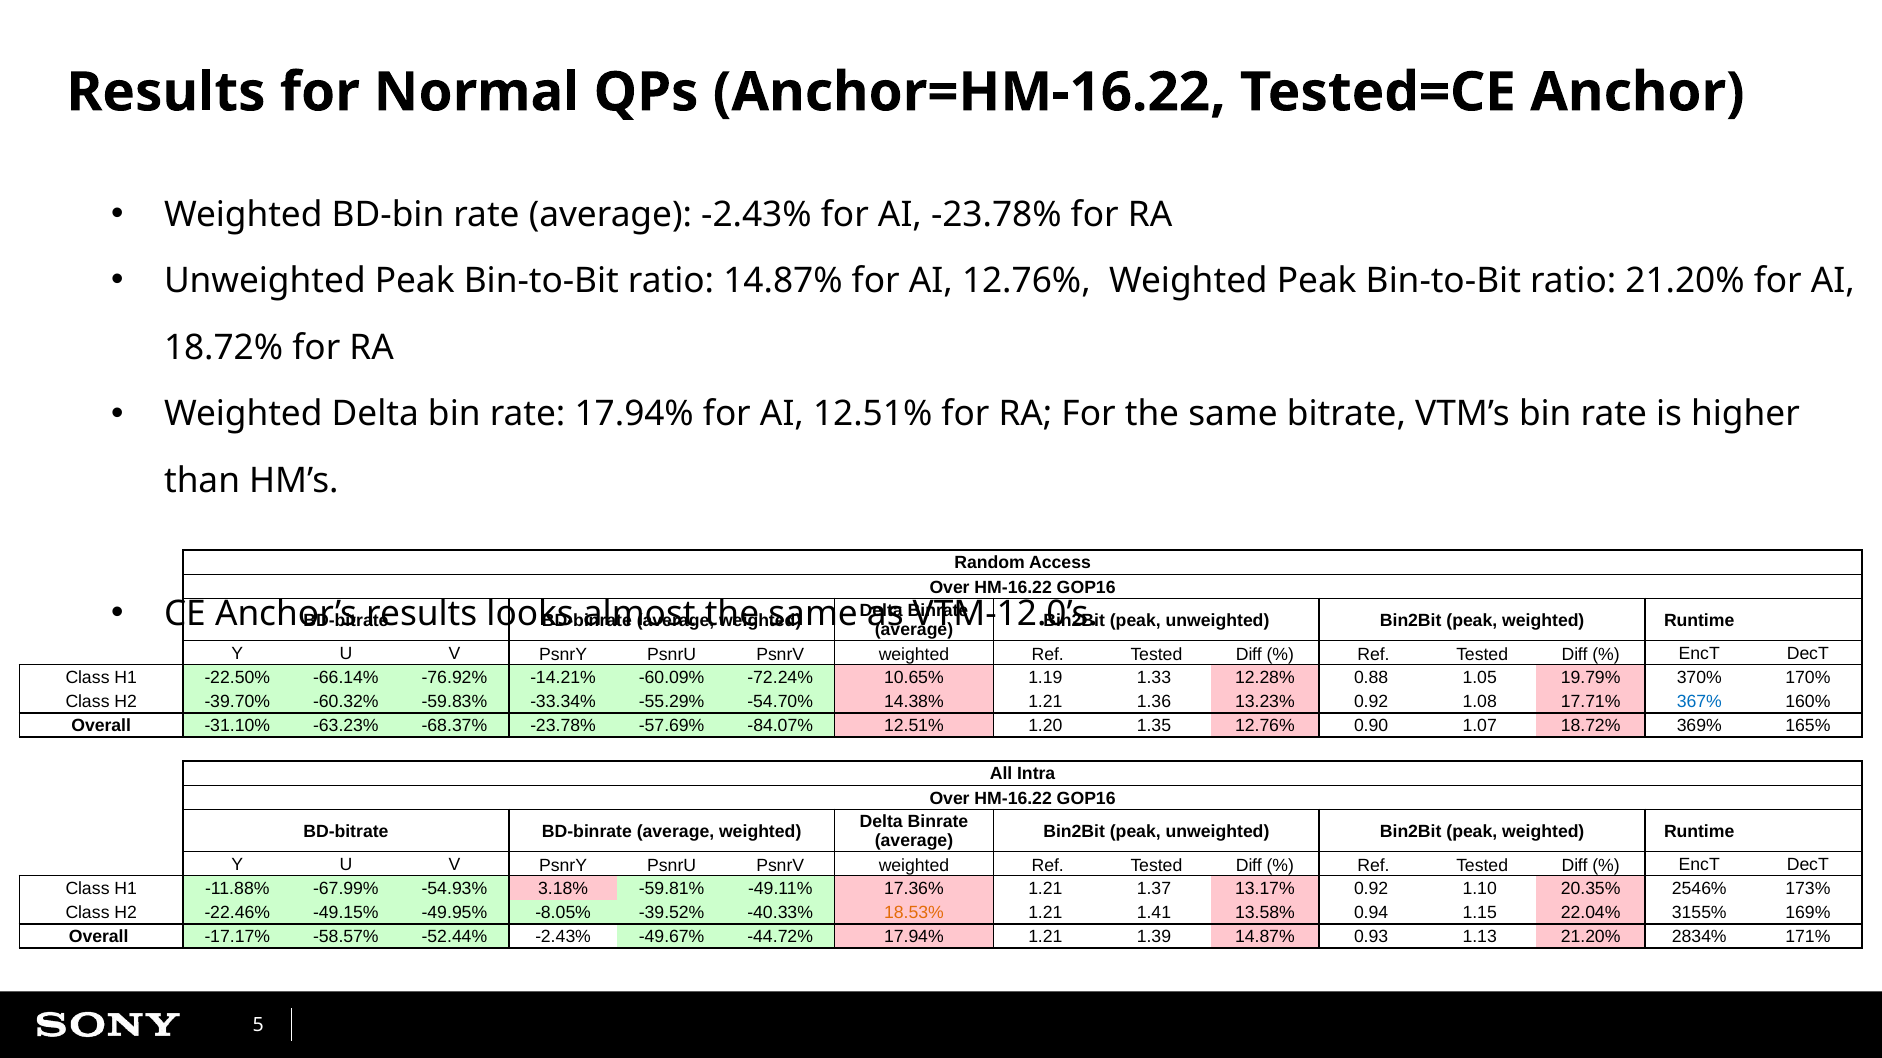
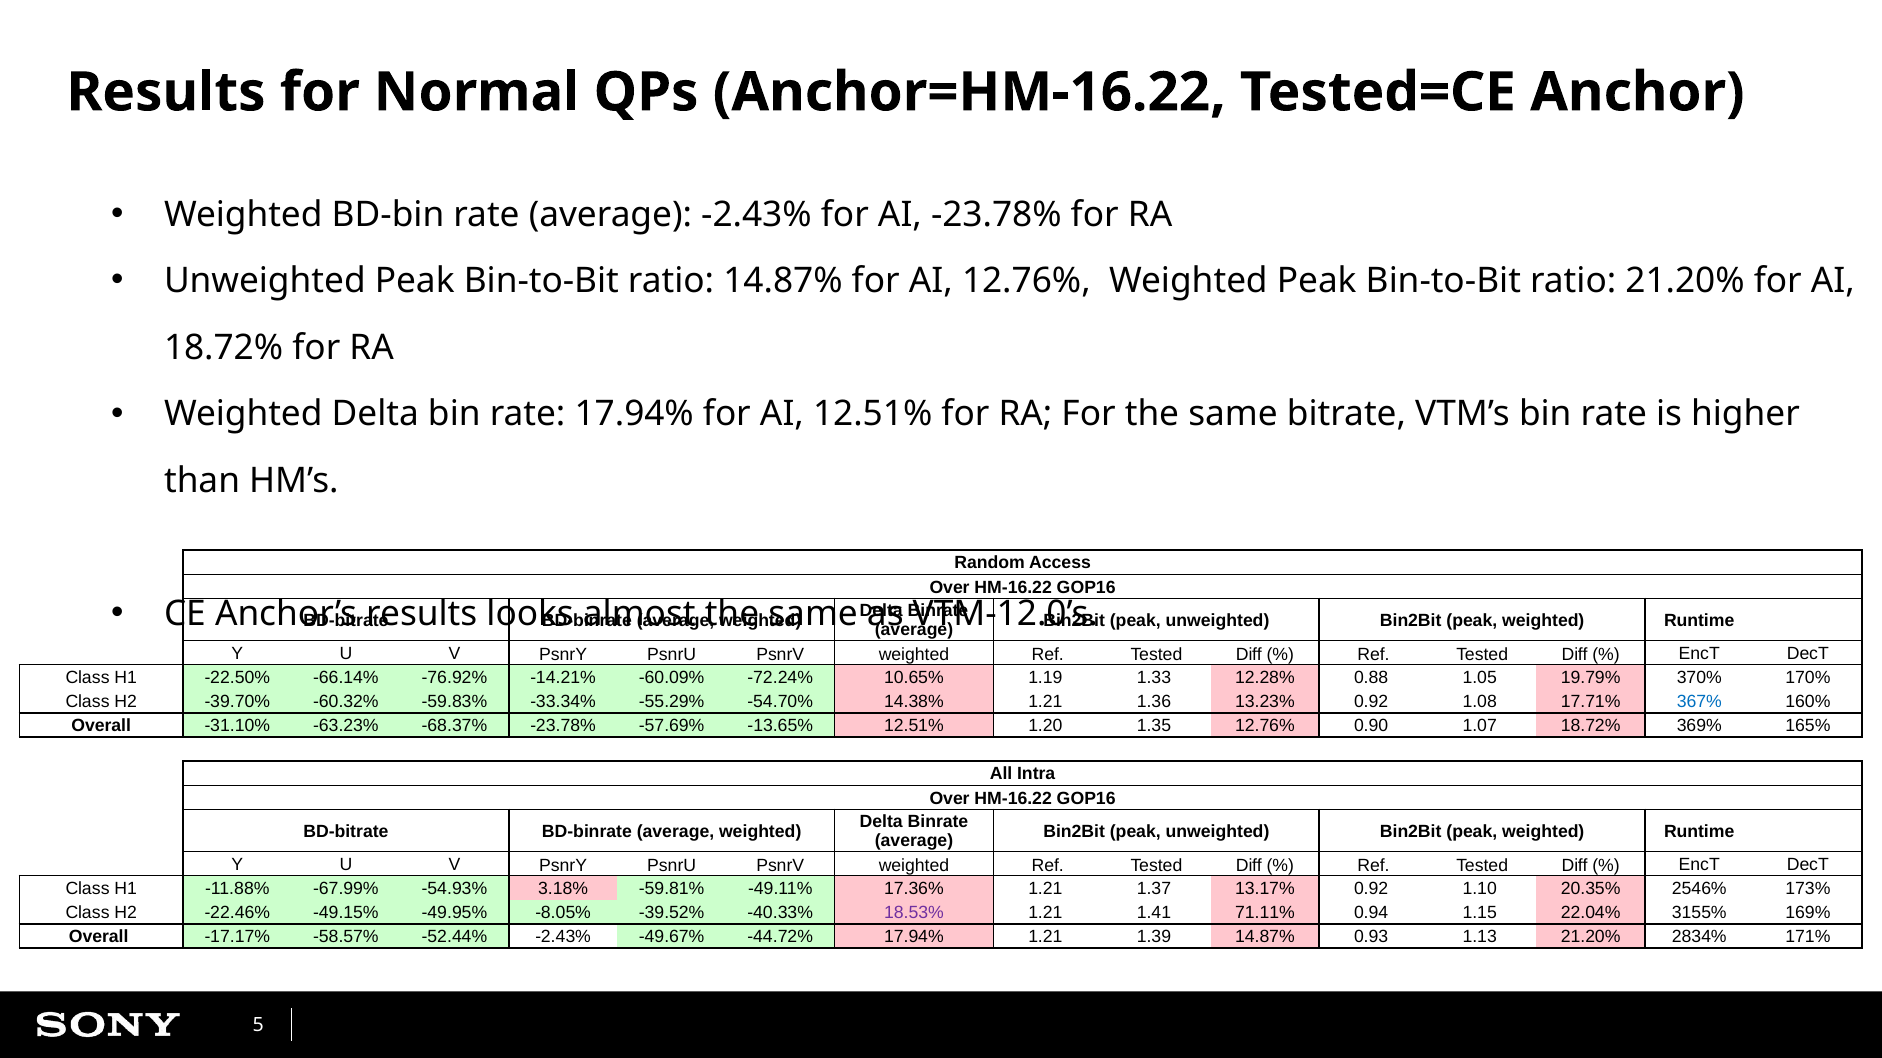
-84.07%: -84.07% -> -13.65%
18.53% colour: orange -> purple
13.58%: 13.58% -> 71.11%
